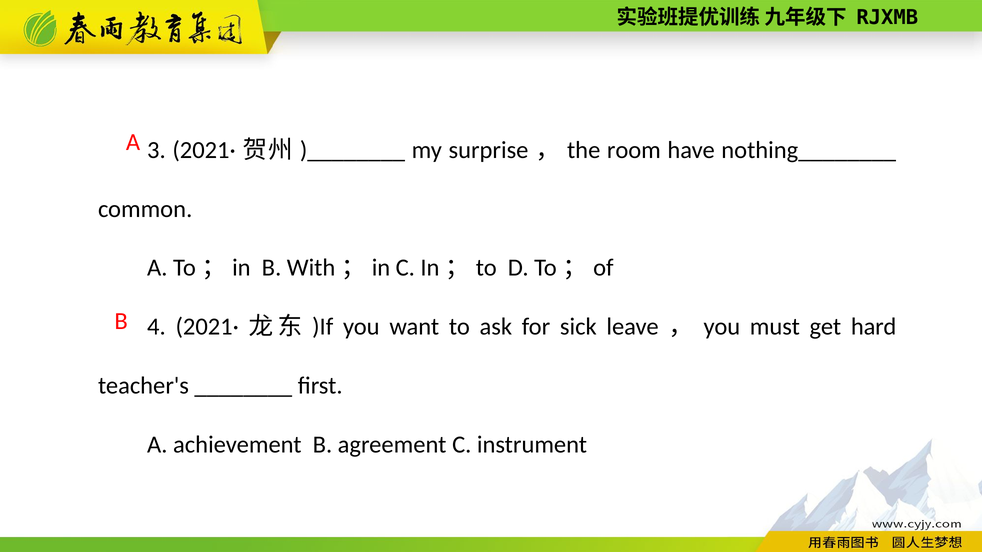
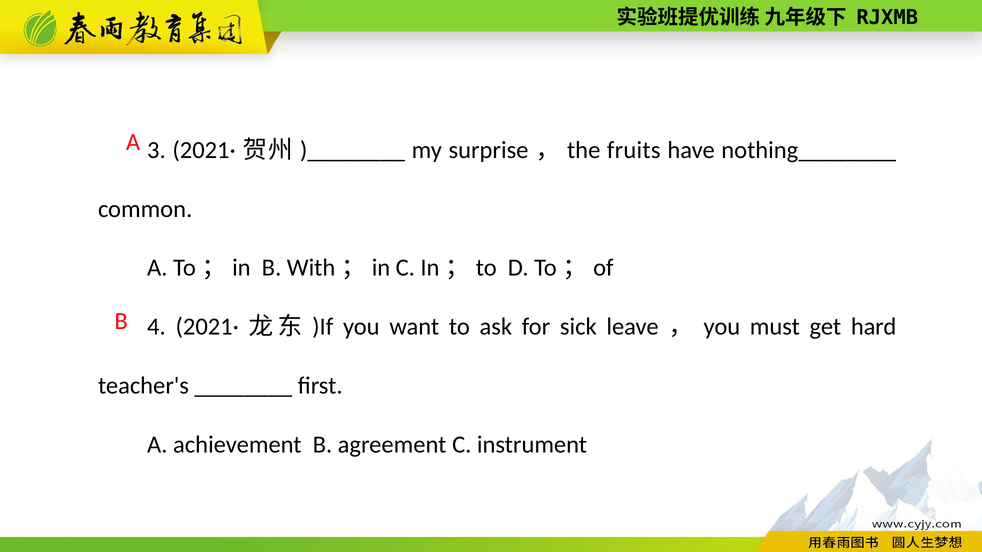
room: room -> fruits
